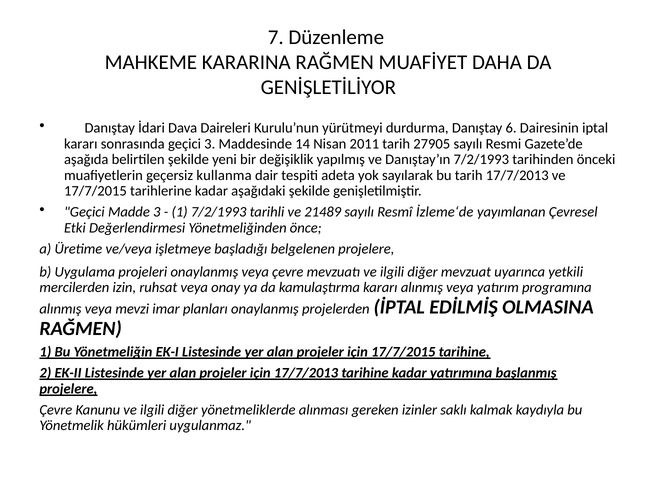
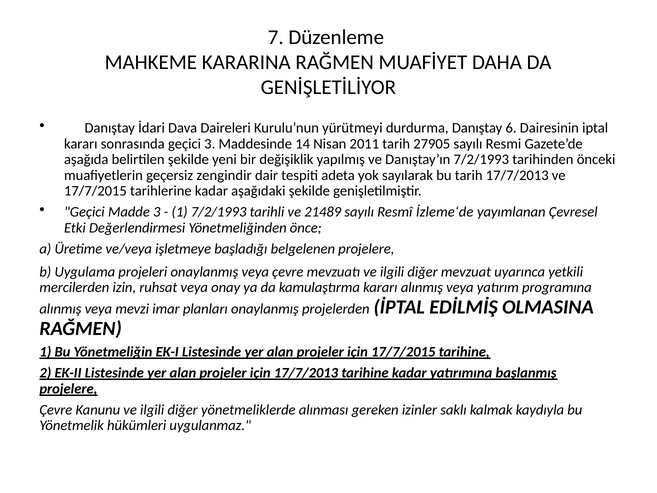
kullanma: kullanma -> zengindir
